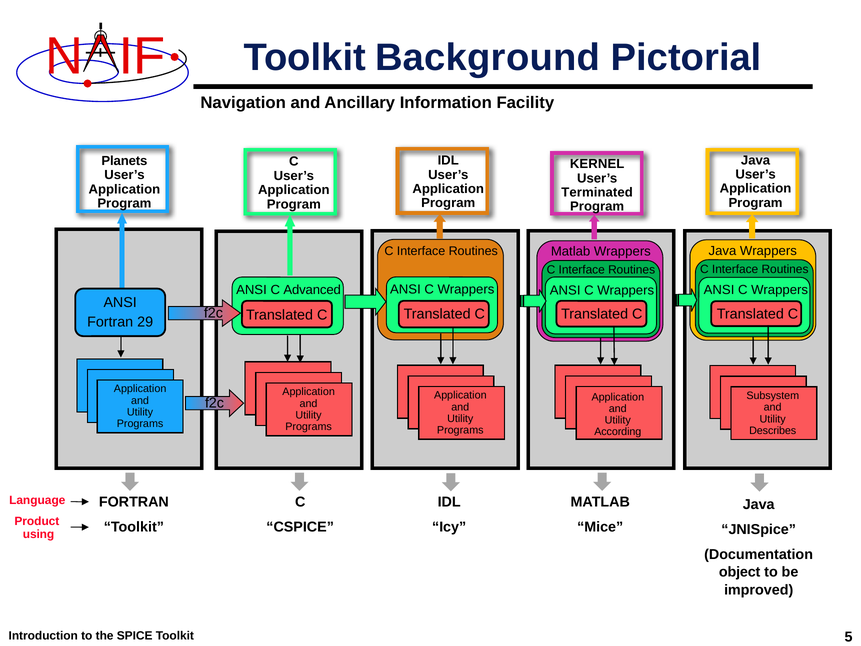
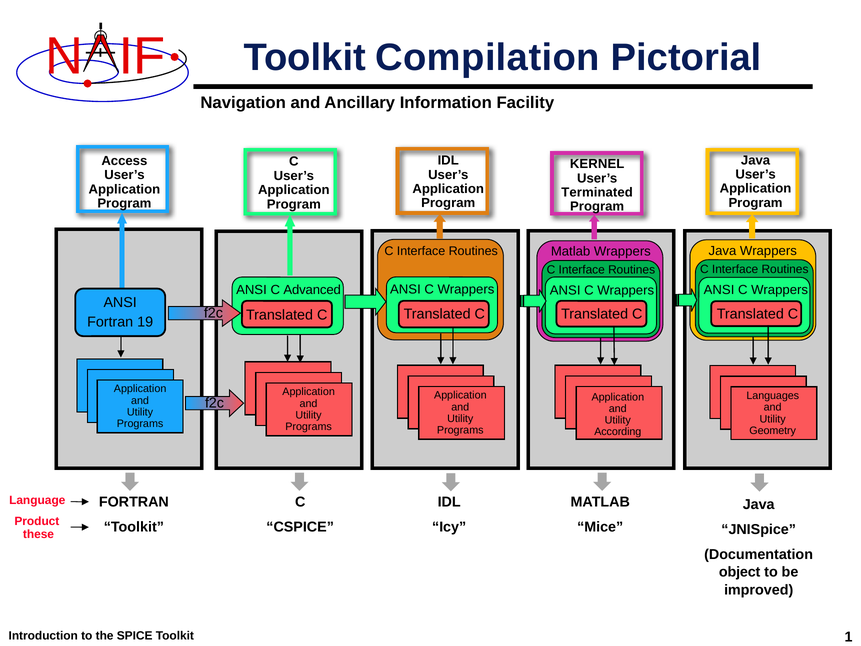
Background: Background -> Compilation
Planets: Planets -> Access
29: 29 -> 19
Subsystem: Subsystem -> Languages
Describes: Describes -> Geometry
using: using -> these
5: 5 -> 1
